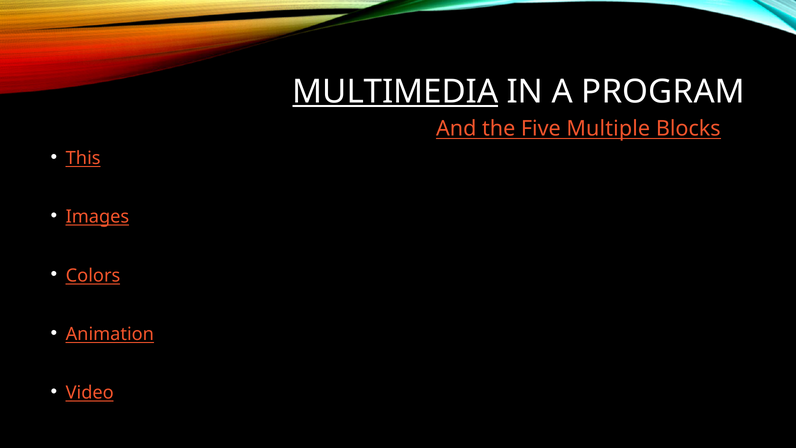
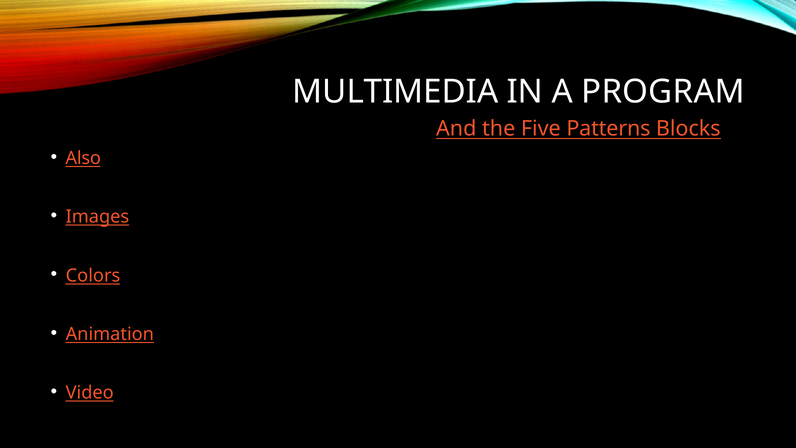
MULTIMEDIA underline: present -> none
Multiple: Multiple -> Patterns
This: This -> Also
